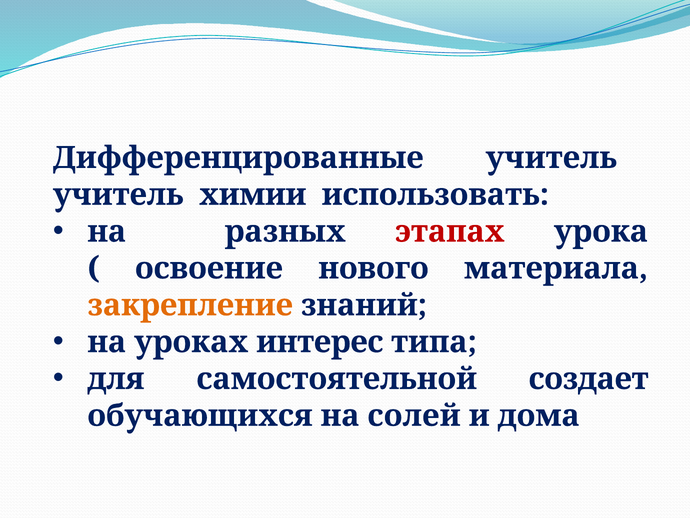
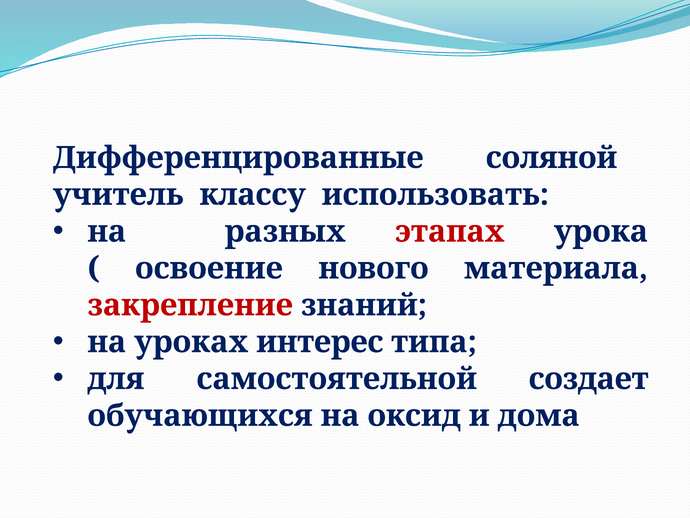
Дифференцированные учитель: учитель -> соляной
химии: химии -> классу
закрепление colour: orange -> red
солей: солей -> оксид
